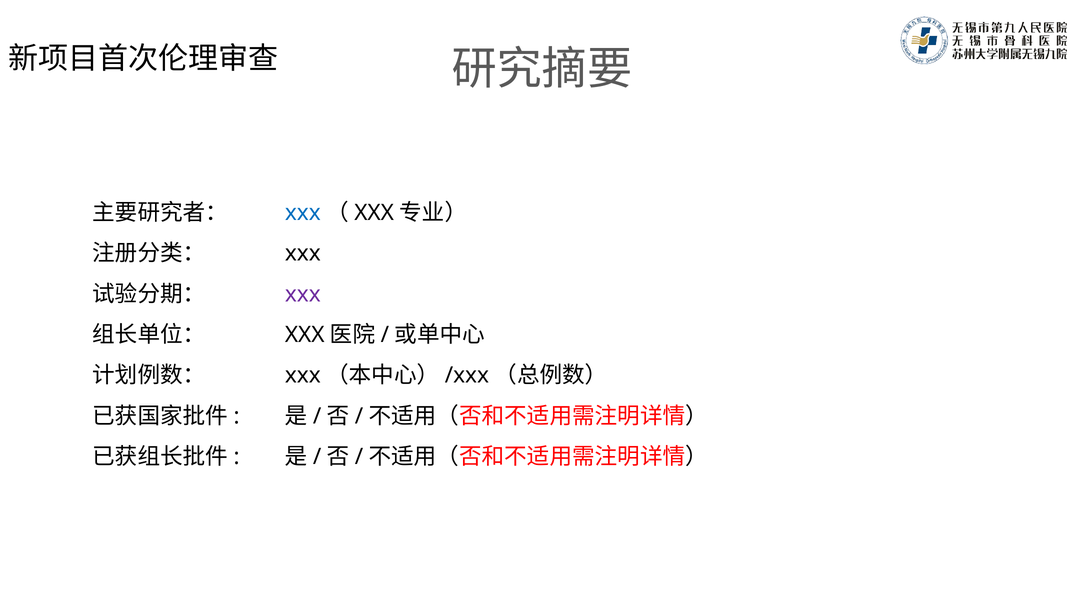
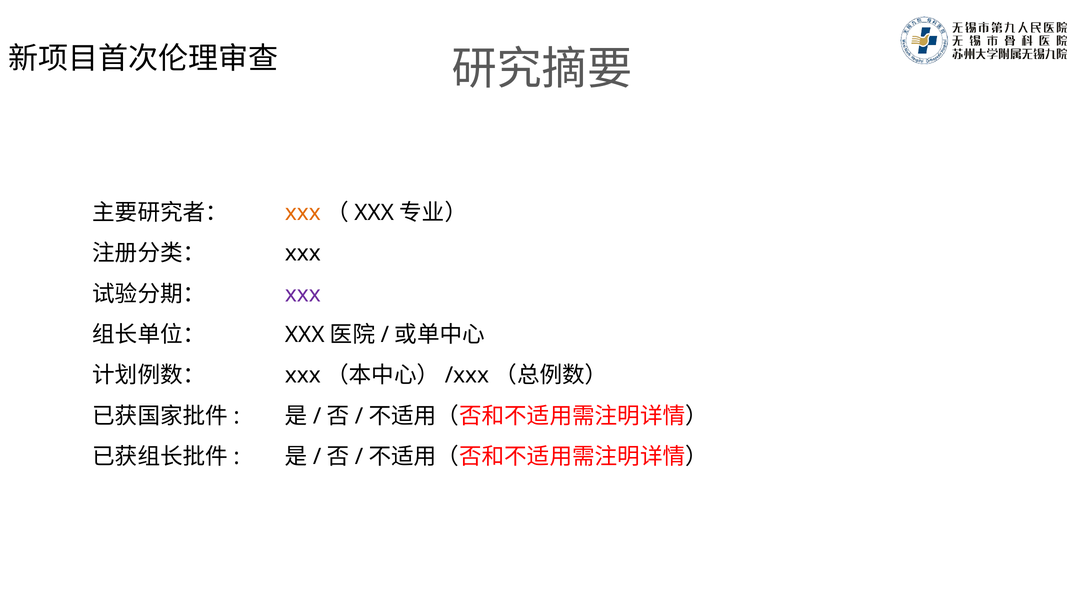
xxx at (303, 213) colour: blue -> orange
